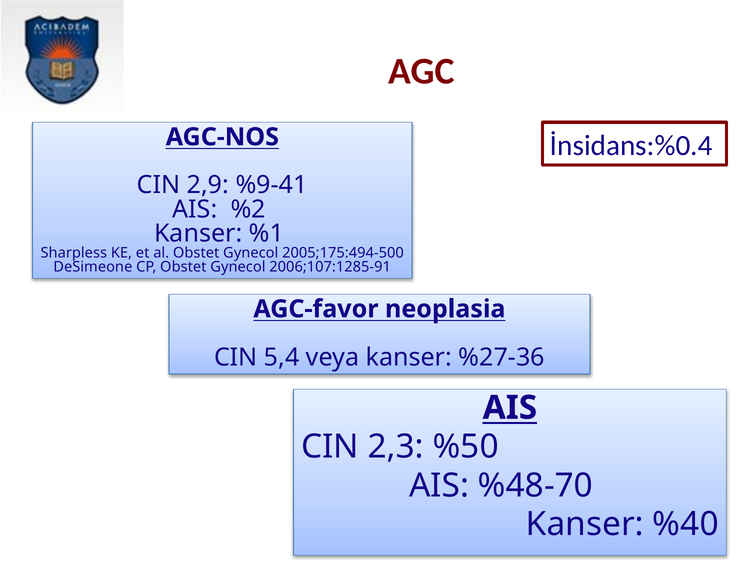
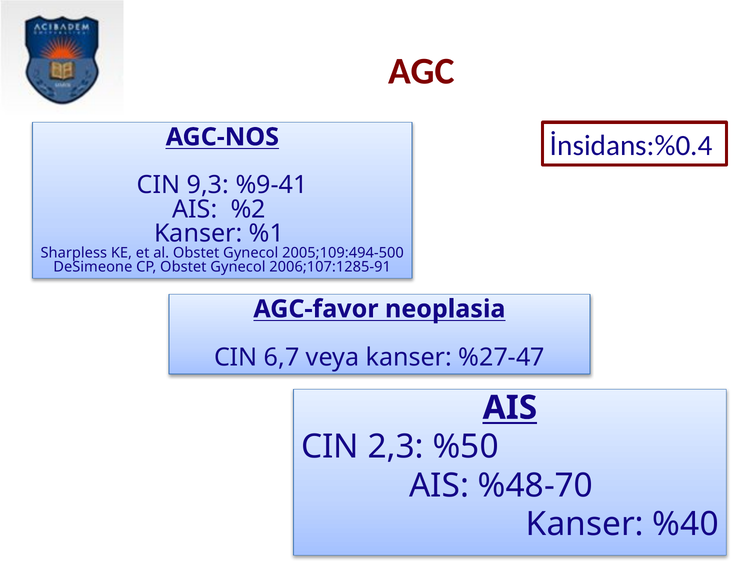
2,9: 2,9 -> 9,3
2005;175:494-500: 2005;175:494-500 -> 2005;109:494-500
5,4: 5,4 -> 6,7
%27-36: %27-36 -> %27-47
